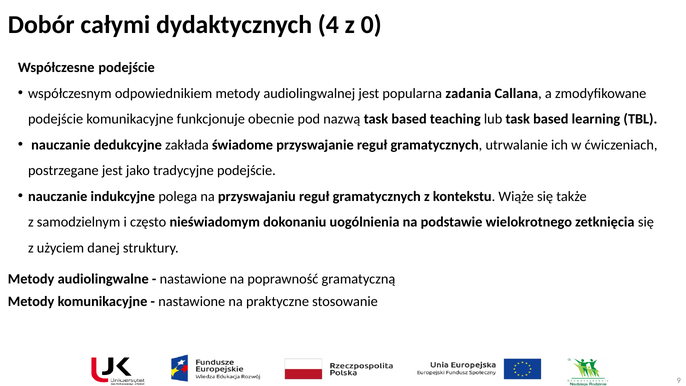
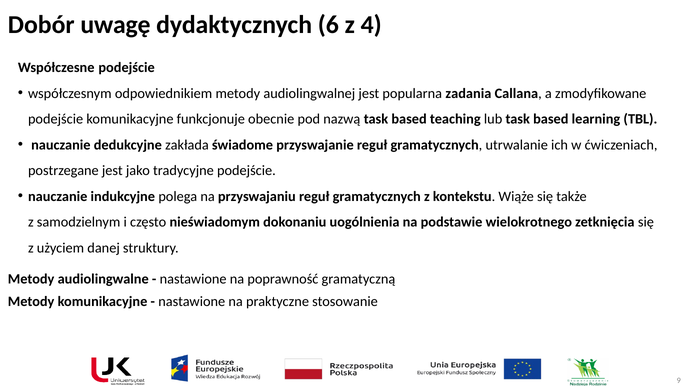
całymi: całymi -> uwagę
4: 4 -> 6
0: 0 -> 4
